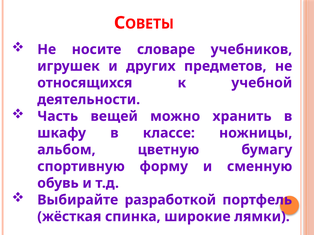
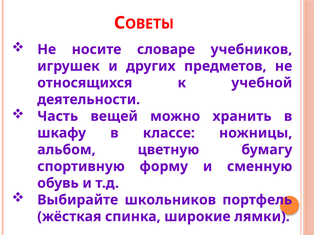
разработкой: разработкой -> школьников
